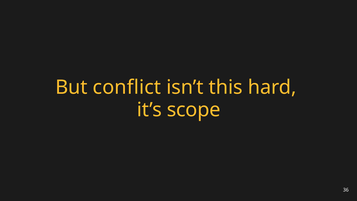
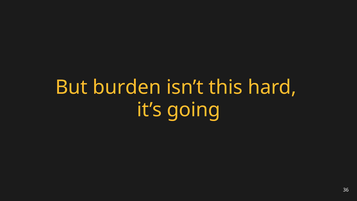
conflict: conflict -> burden
scope: scope -> going
